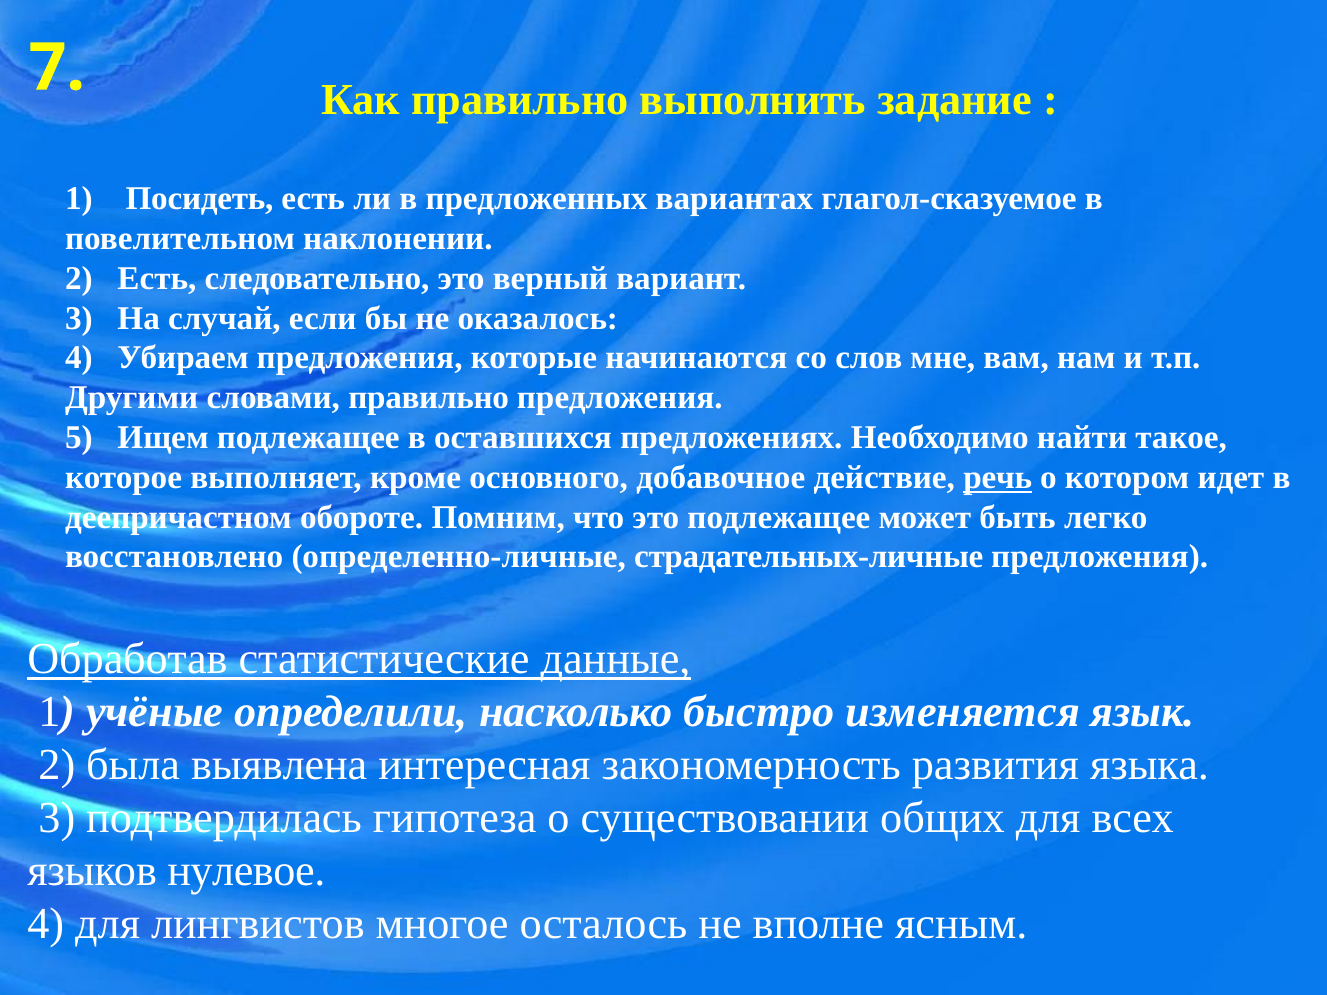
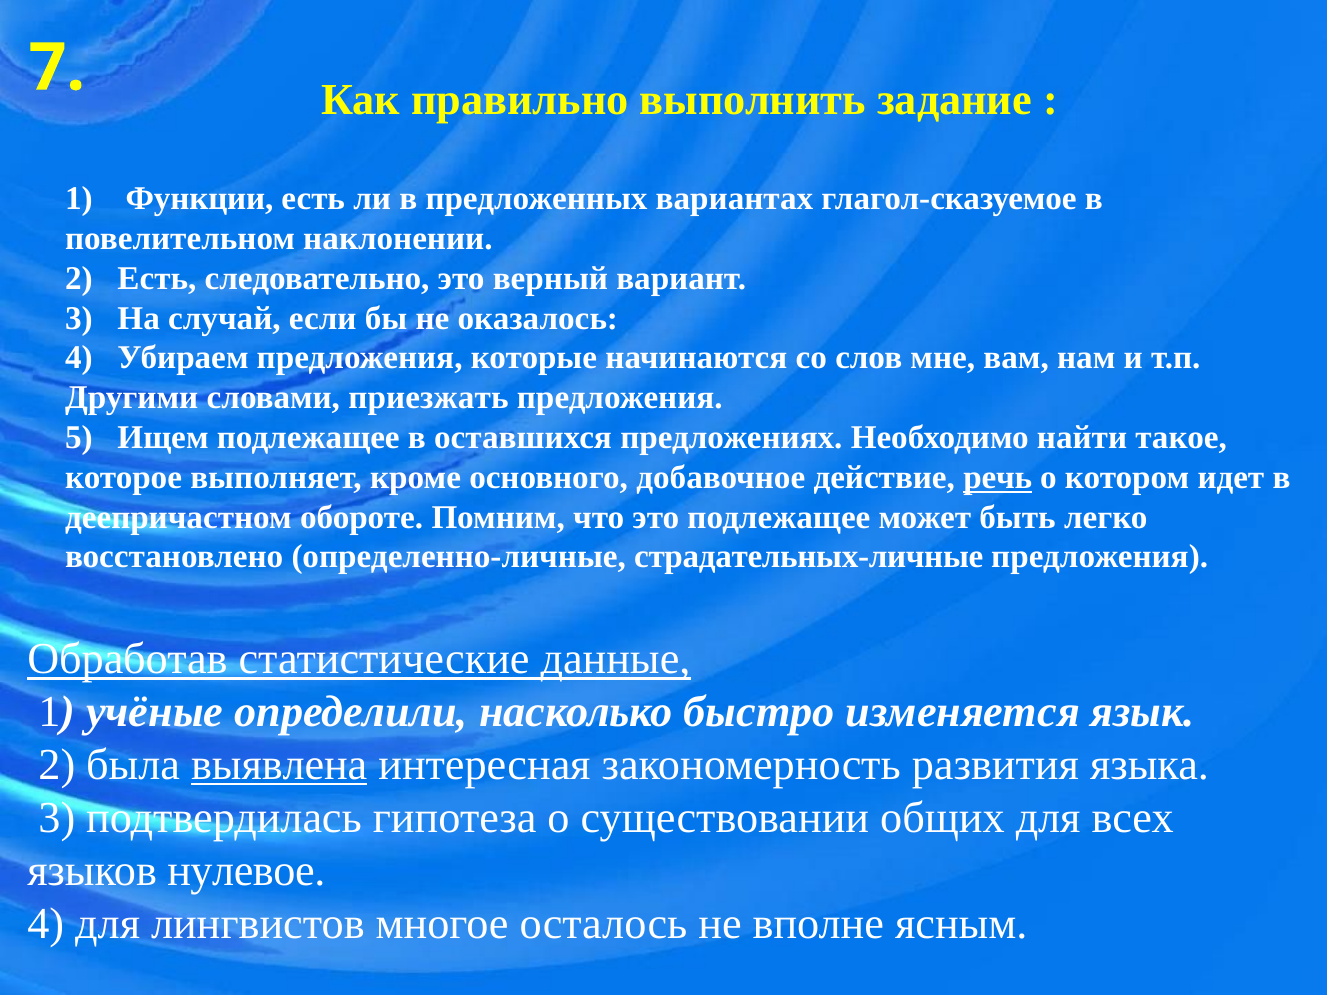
Посидеть: Посидеть -> Функции
словами правильно: правильно -> приезжать
выявлена underline: none -> present
